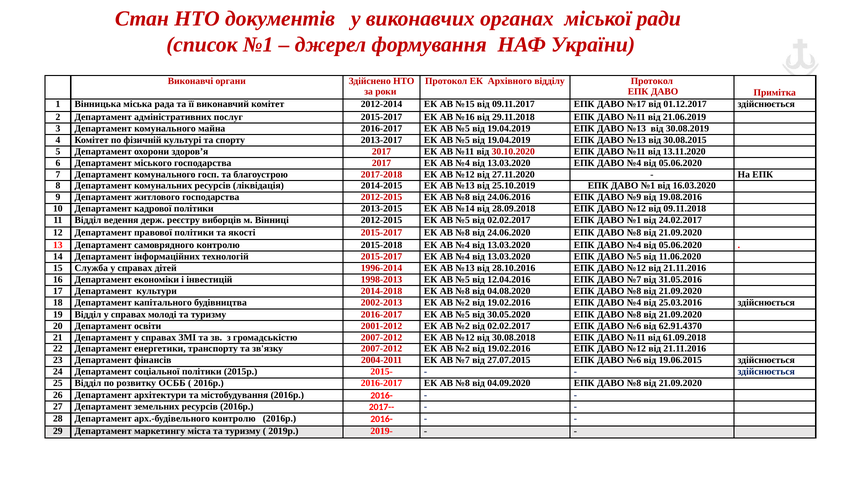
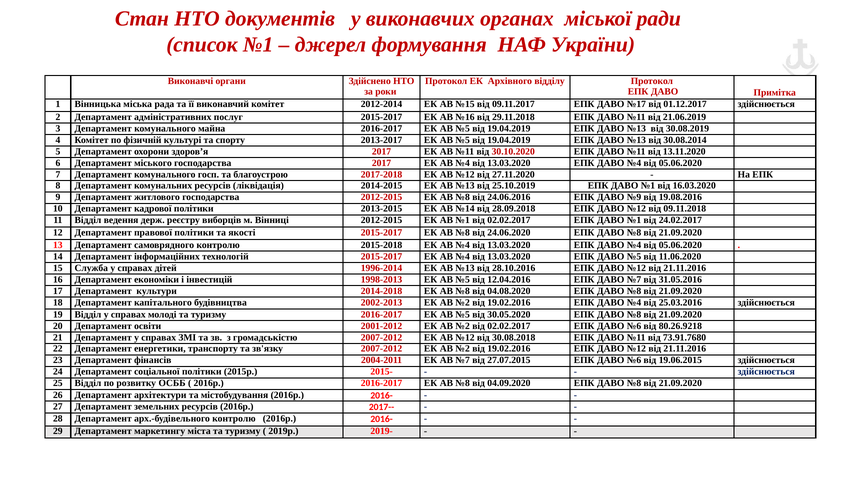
30.08.2015: 30.08.2015 -> 30.08.2014
2012-2015 ЕК АВ №5: №5 -> №1
62.91.4370: 62.91.4370 -> 80.26.9218
61.09.2018: 61.09.2018 -> 73.91.7680
